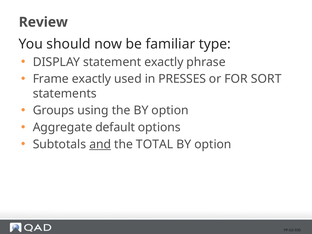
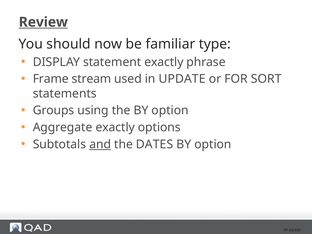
Review underline: none -> present
Frame exactly: exactly -> stream
PRESSES: PRESSES -> UPDATE
Aggregate default: default -> exactly
TOTAL: TOTAL -> DATES
